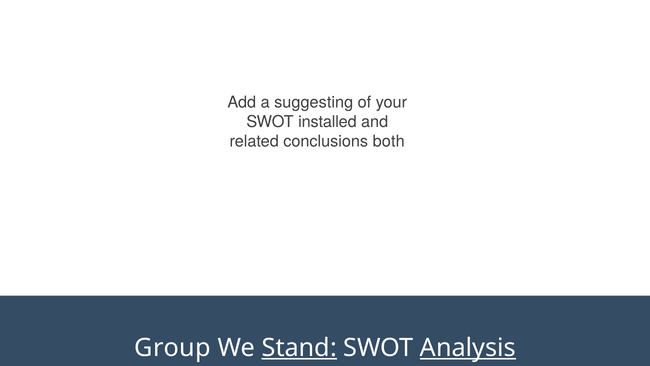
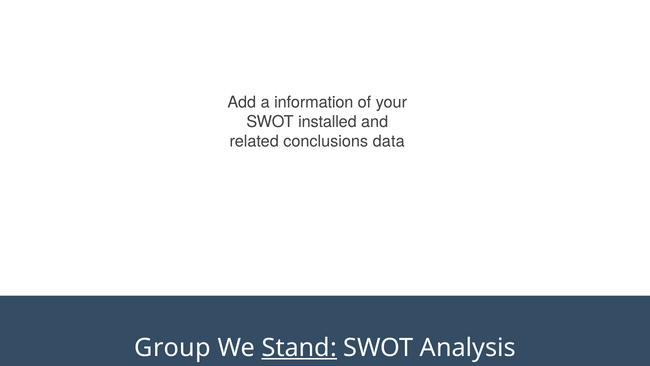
suggesting: suggesting -> information
both: both -> data
Analysis underline: present -> none
